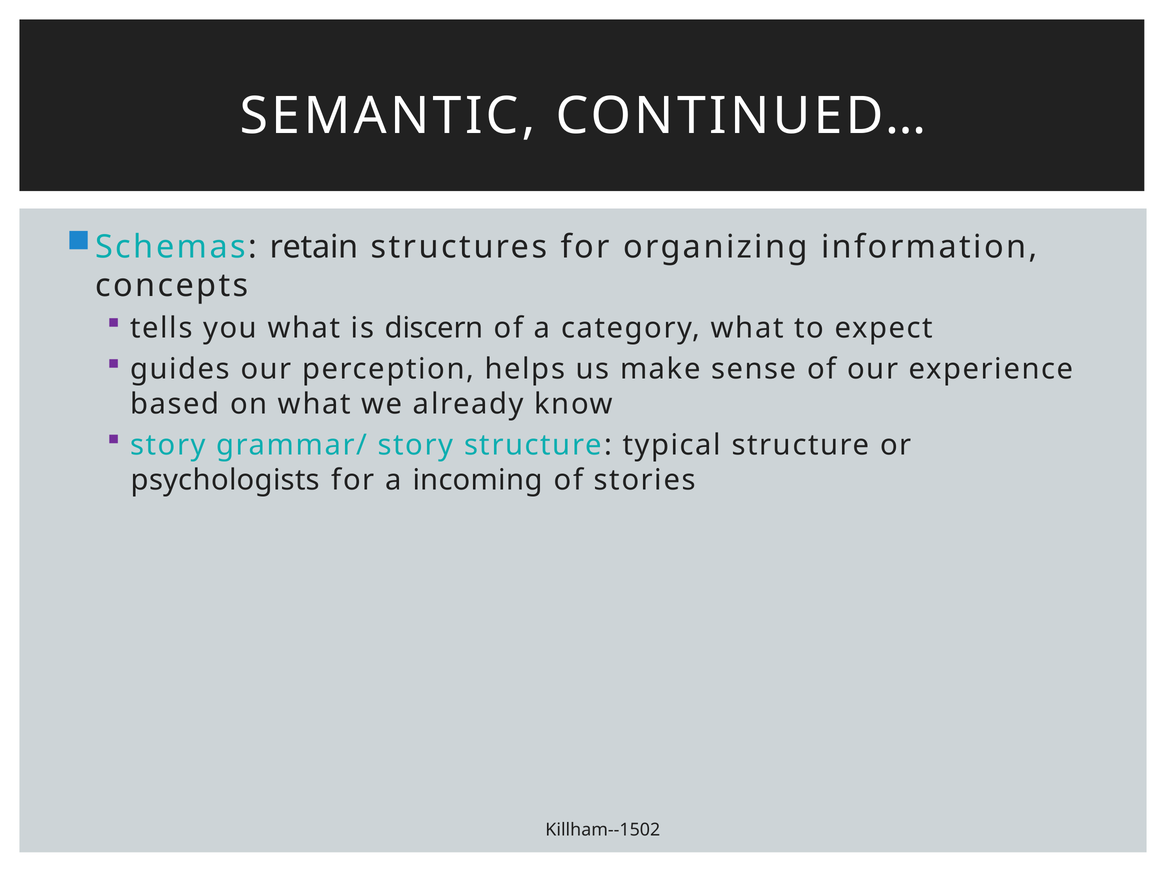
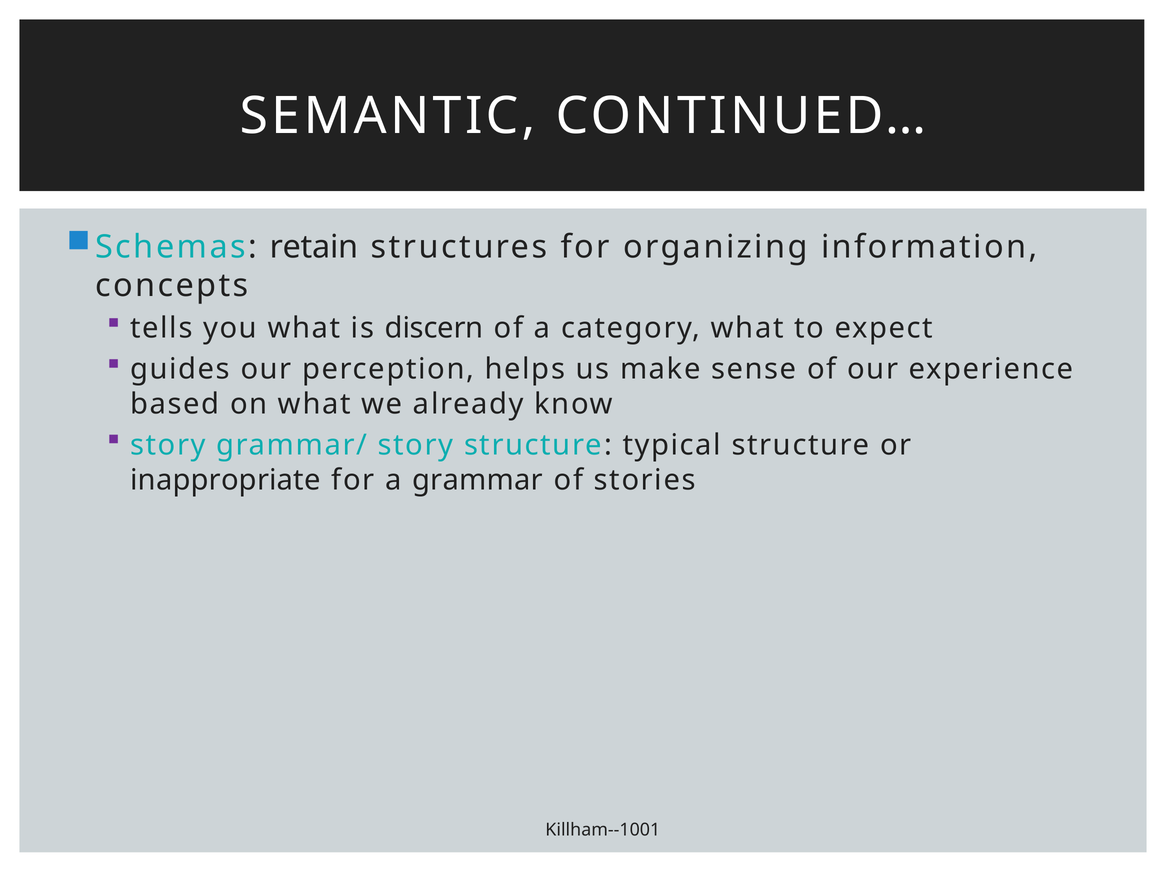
psychologists: psychologists -> inappropriate
incoming: incoming -> grammar
Killham--1502: Killham--1502 -> Killham--1001
